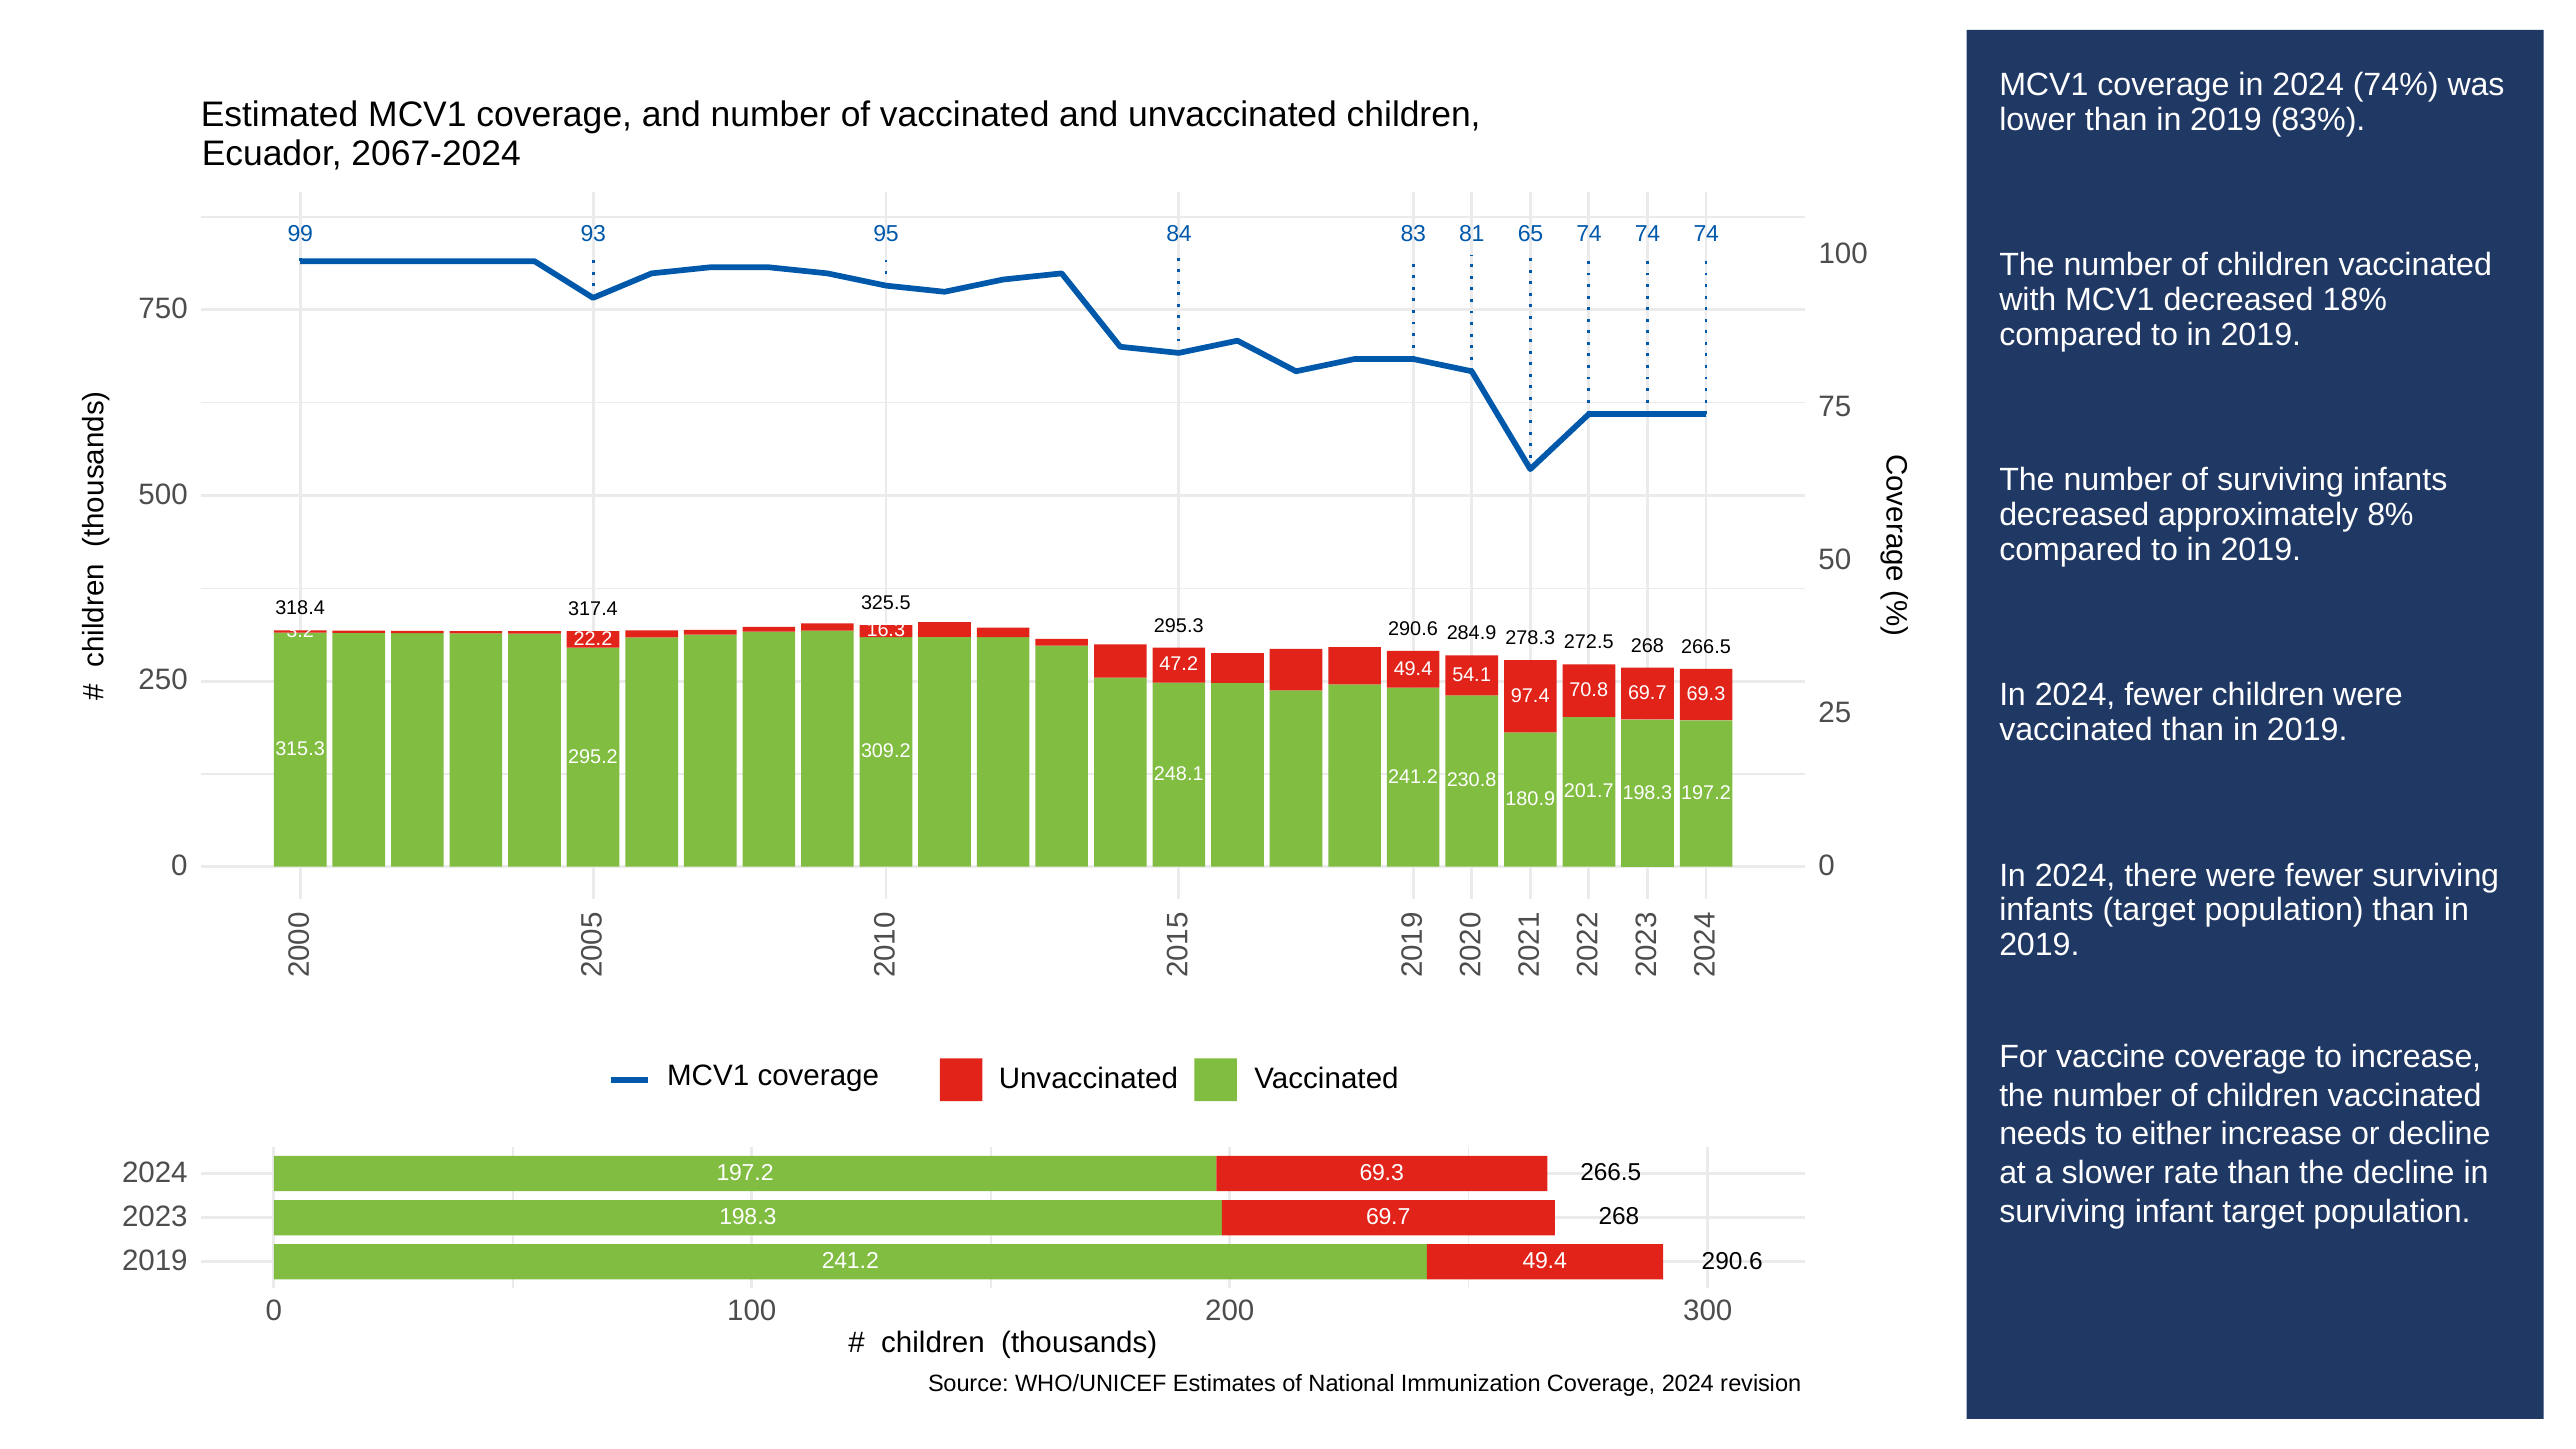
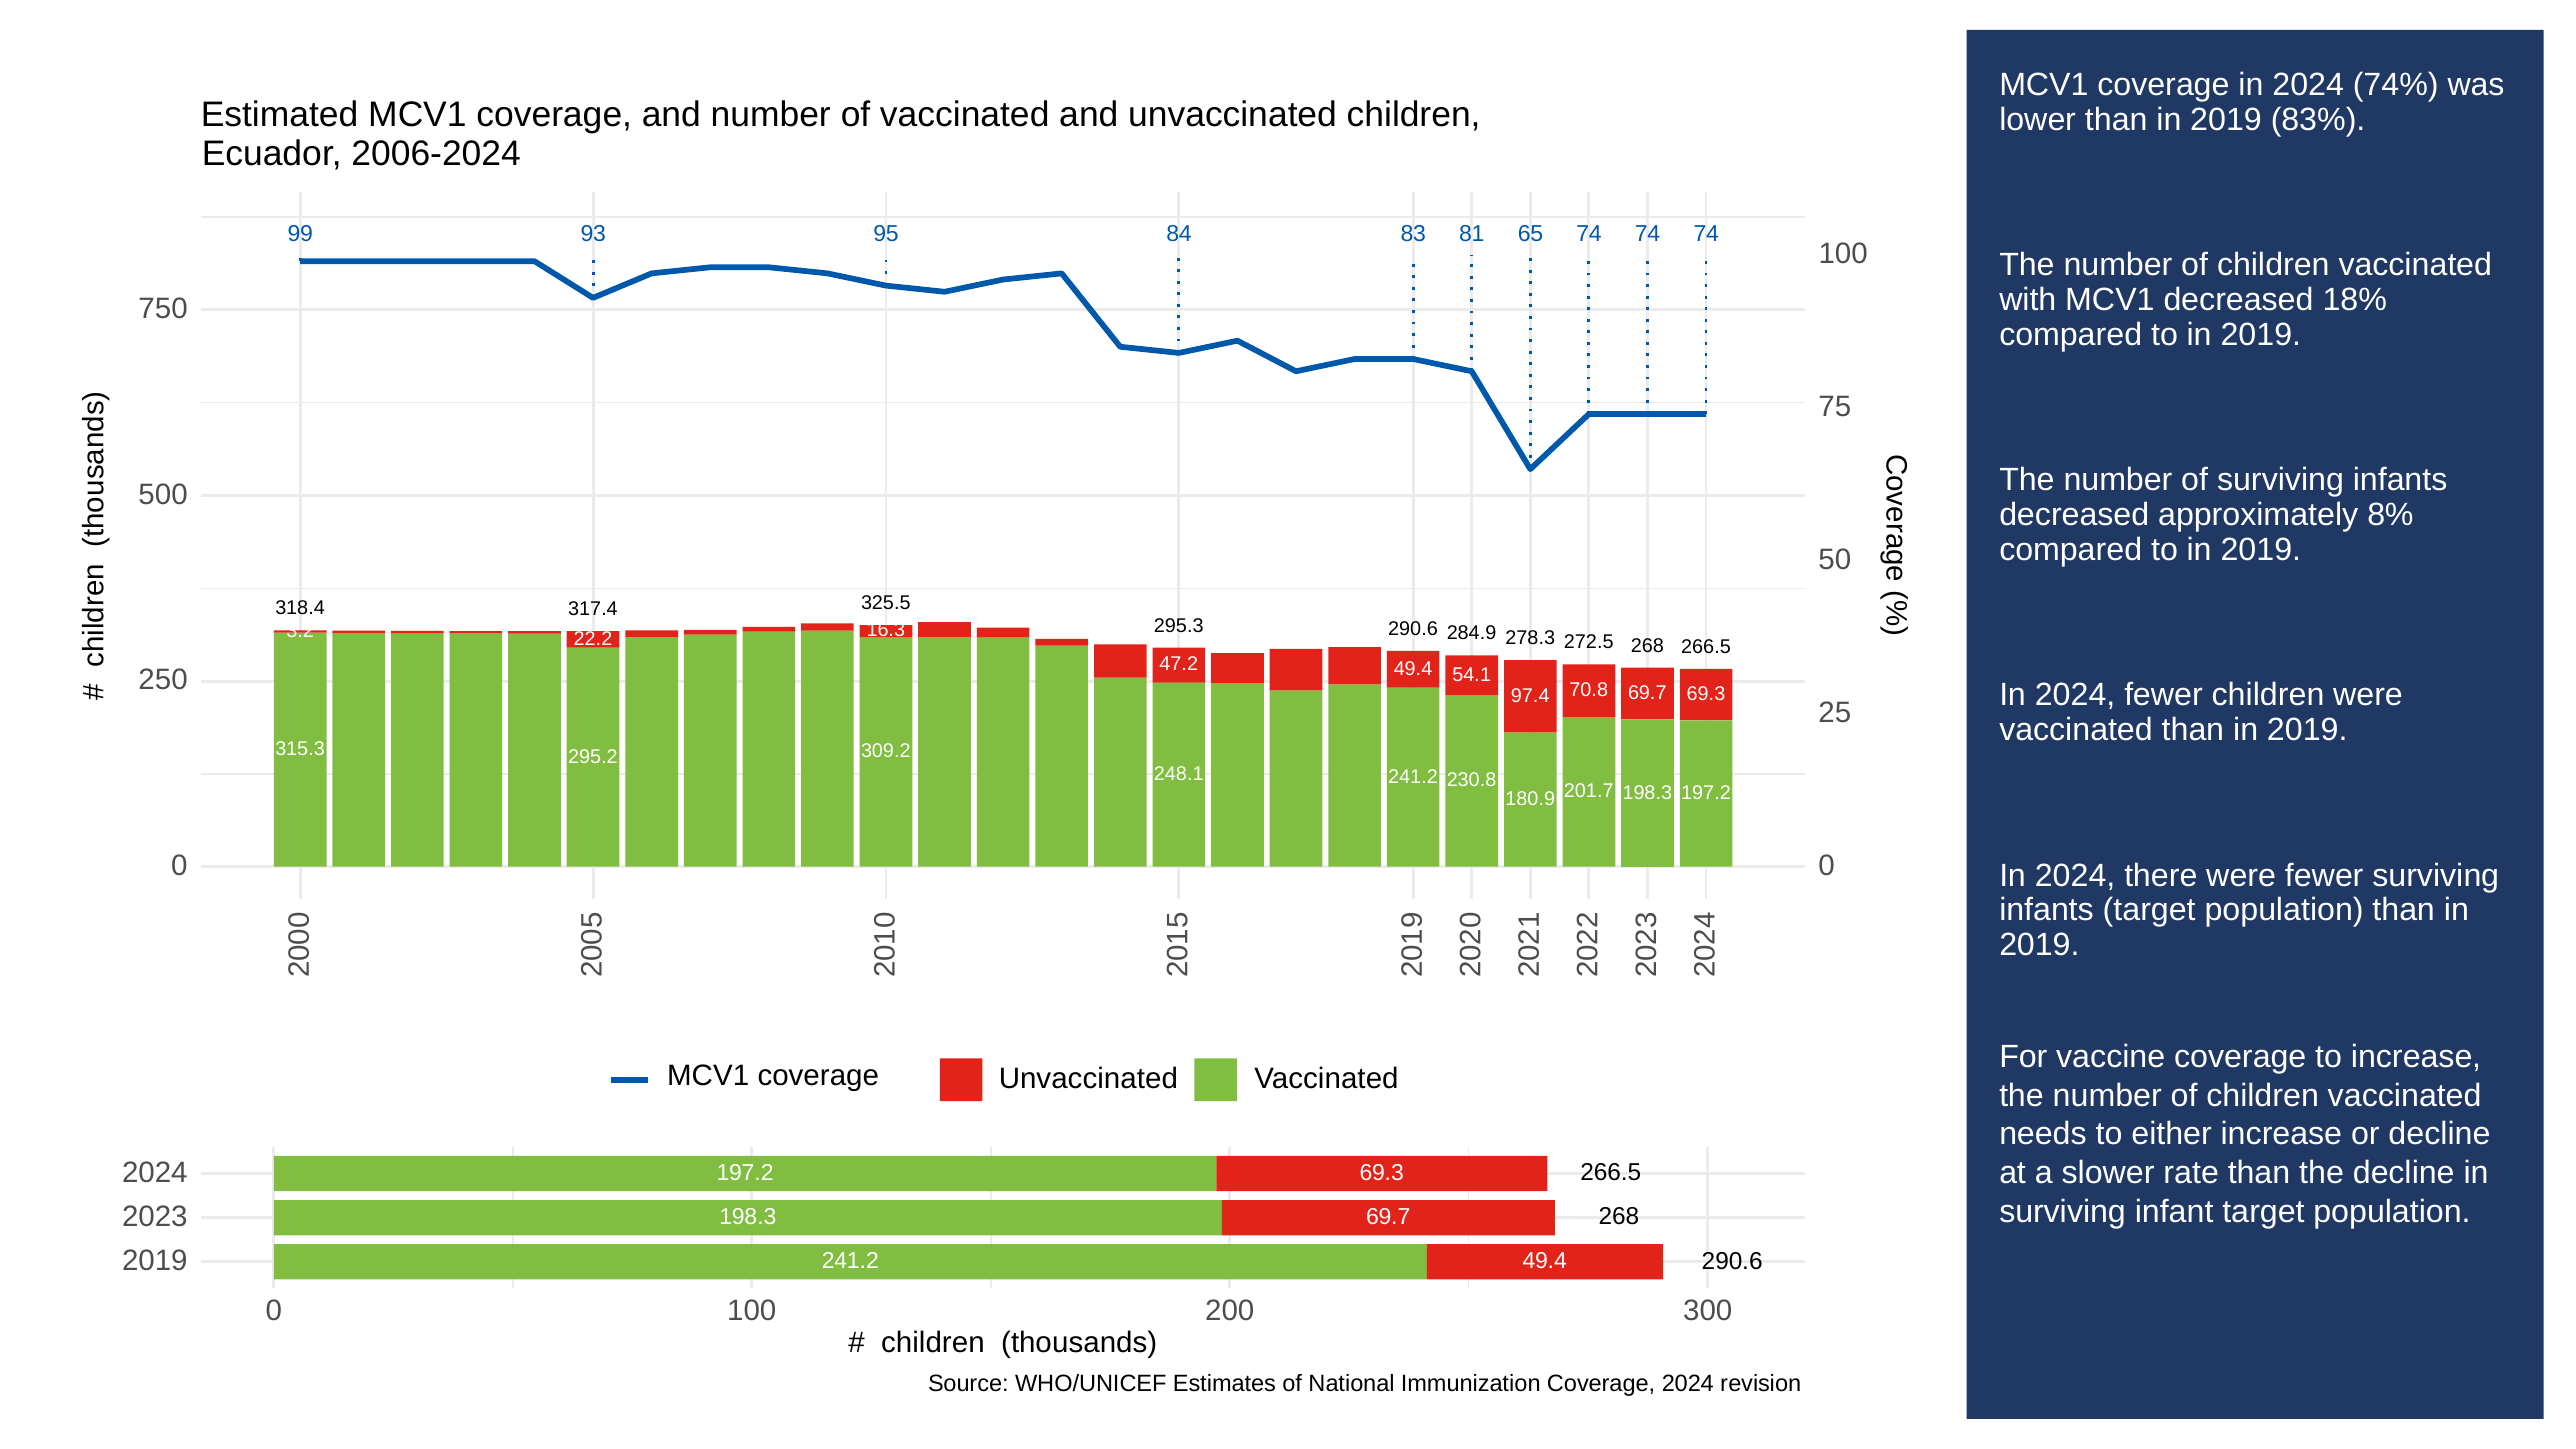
2067-2024: 2067-2024 -> 2006-2024
